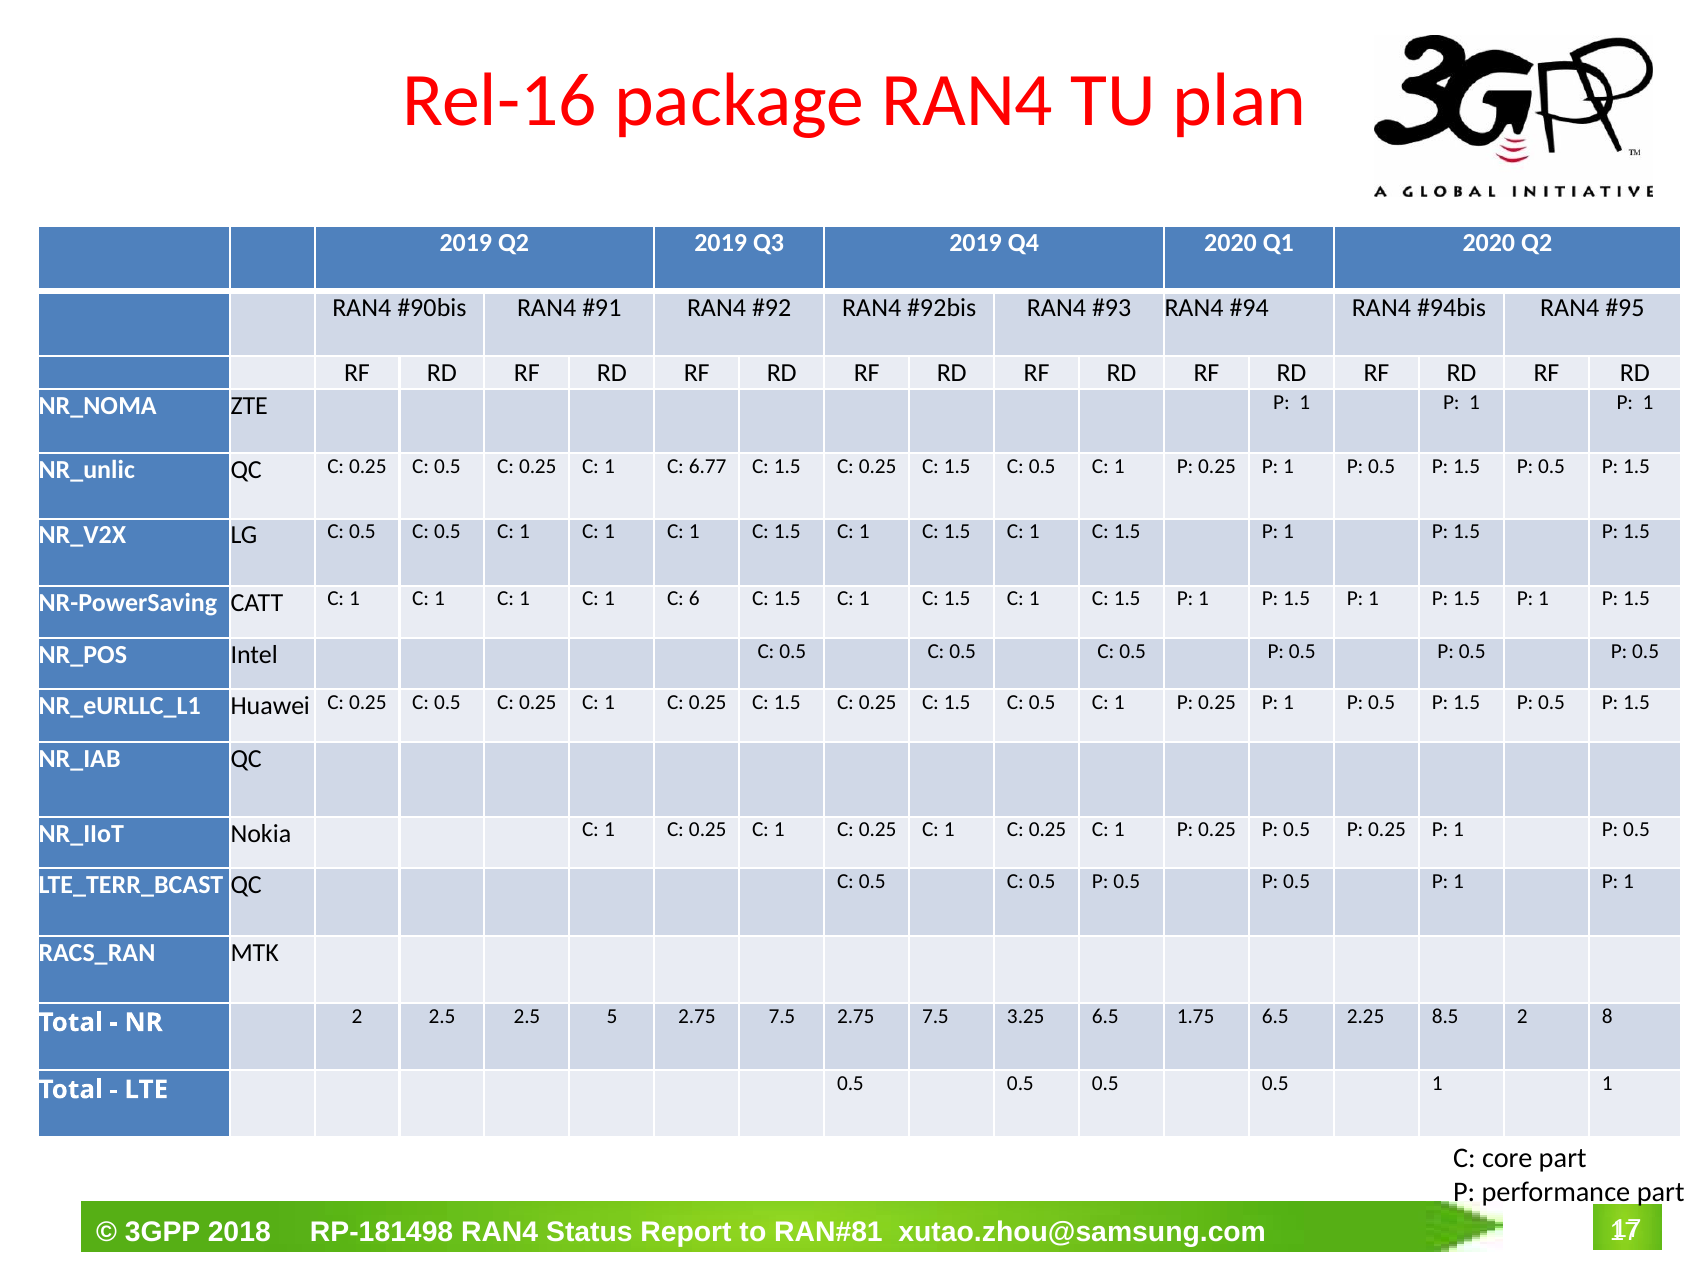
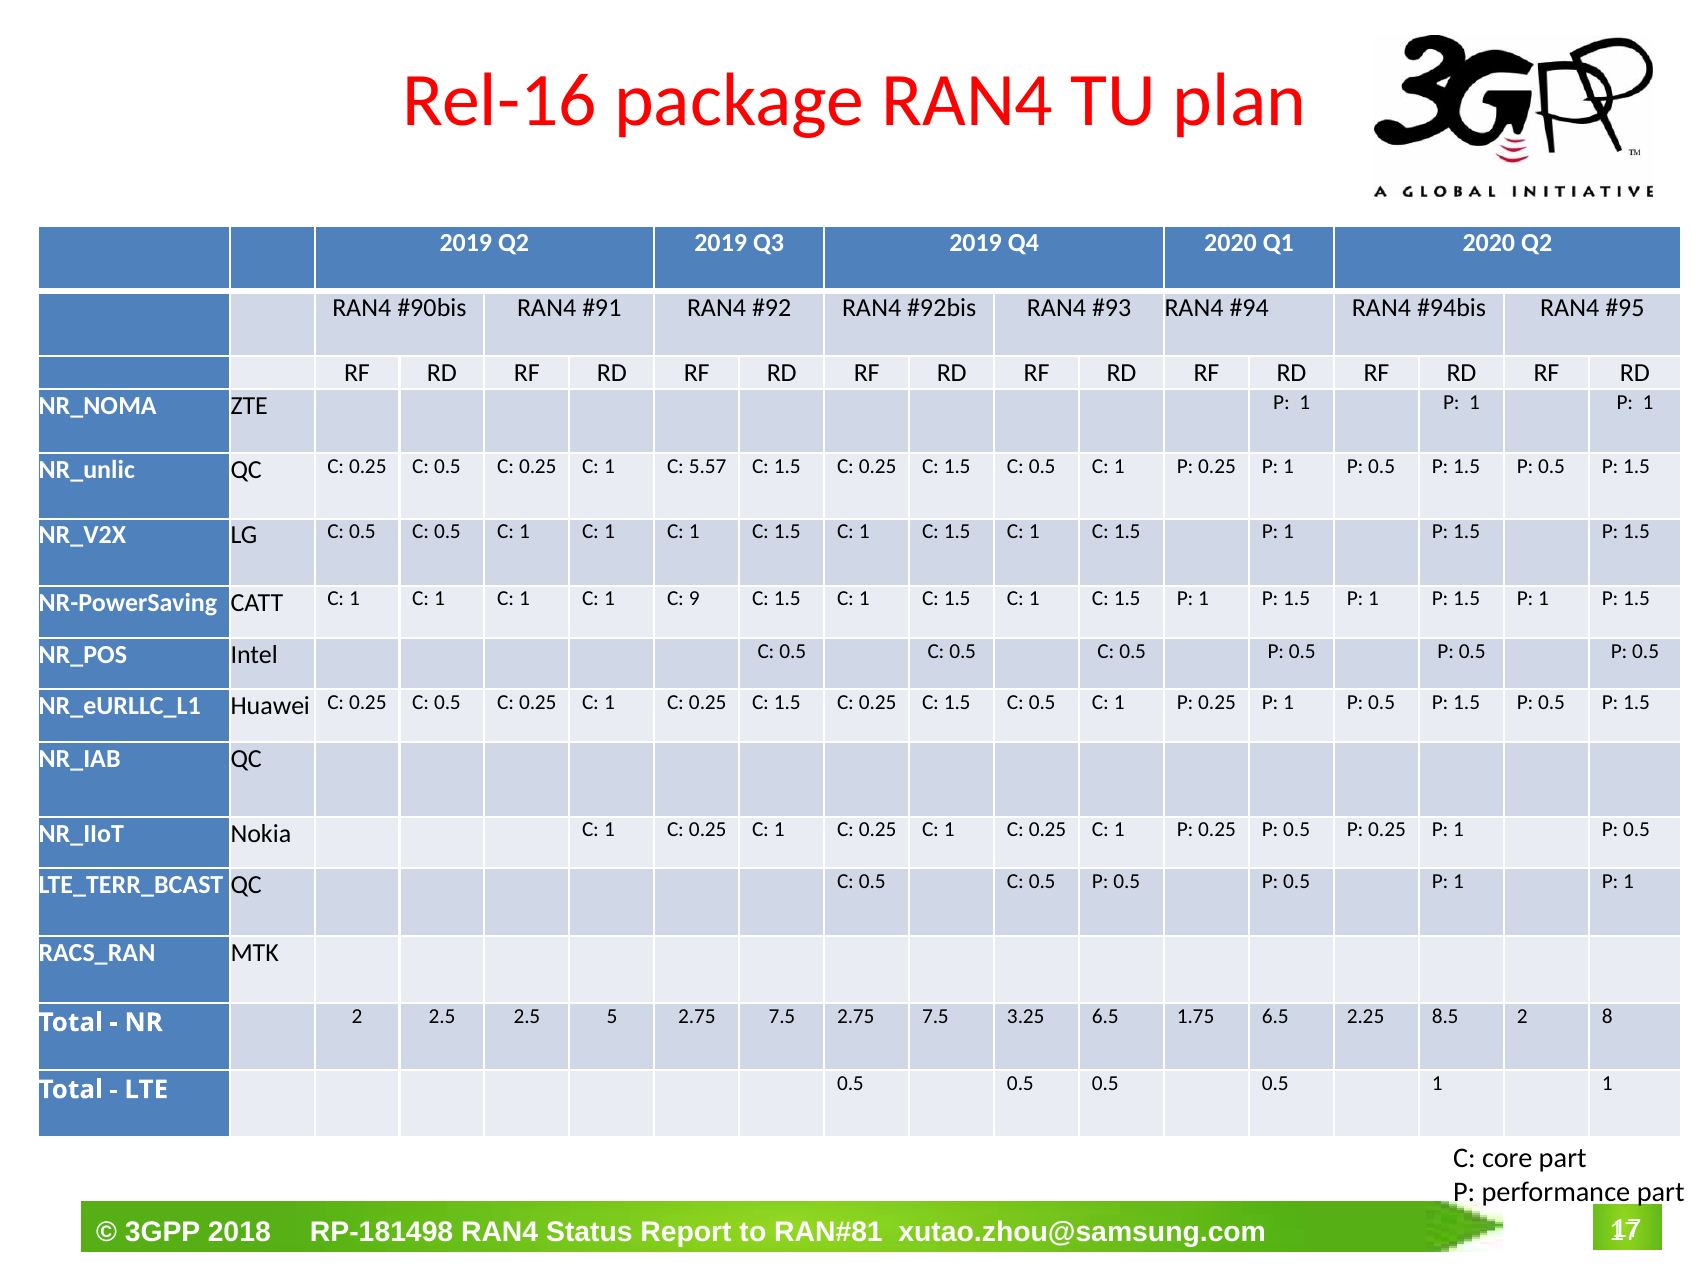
6.77: 6.77 -> 5.57
6: 6 -> 9
